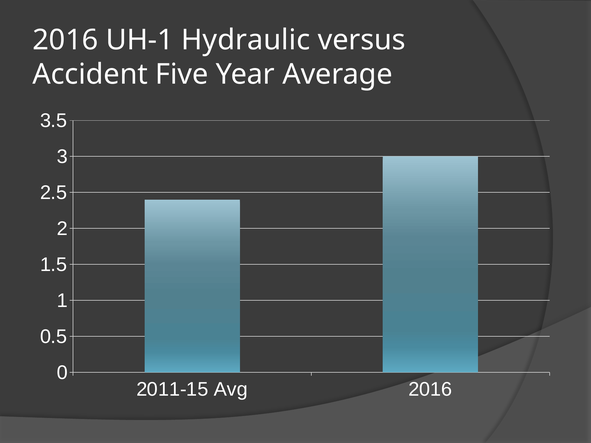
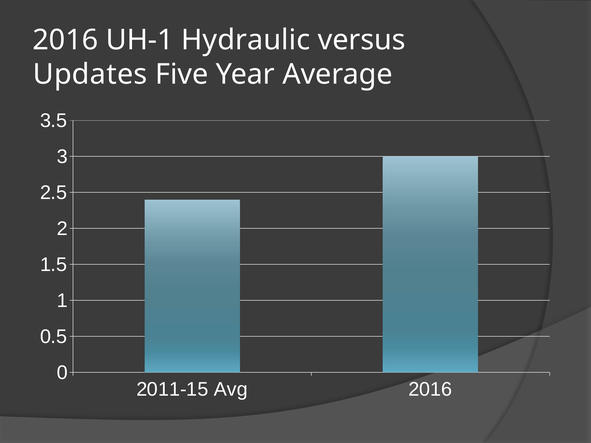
Accident: Accident -> Updates
